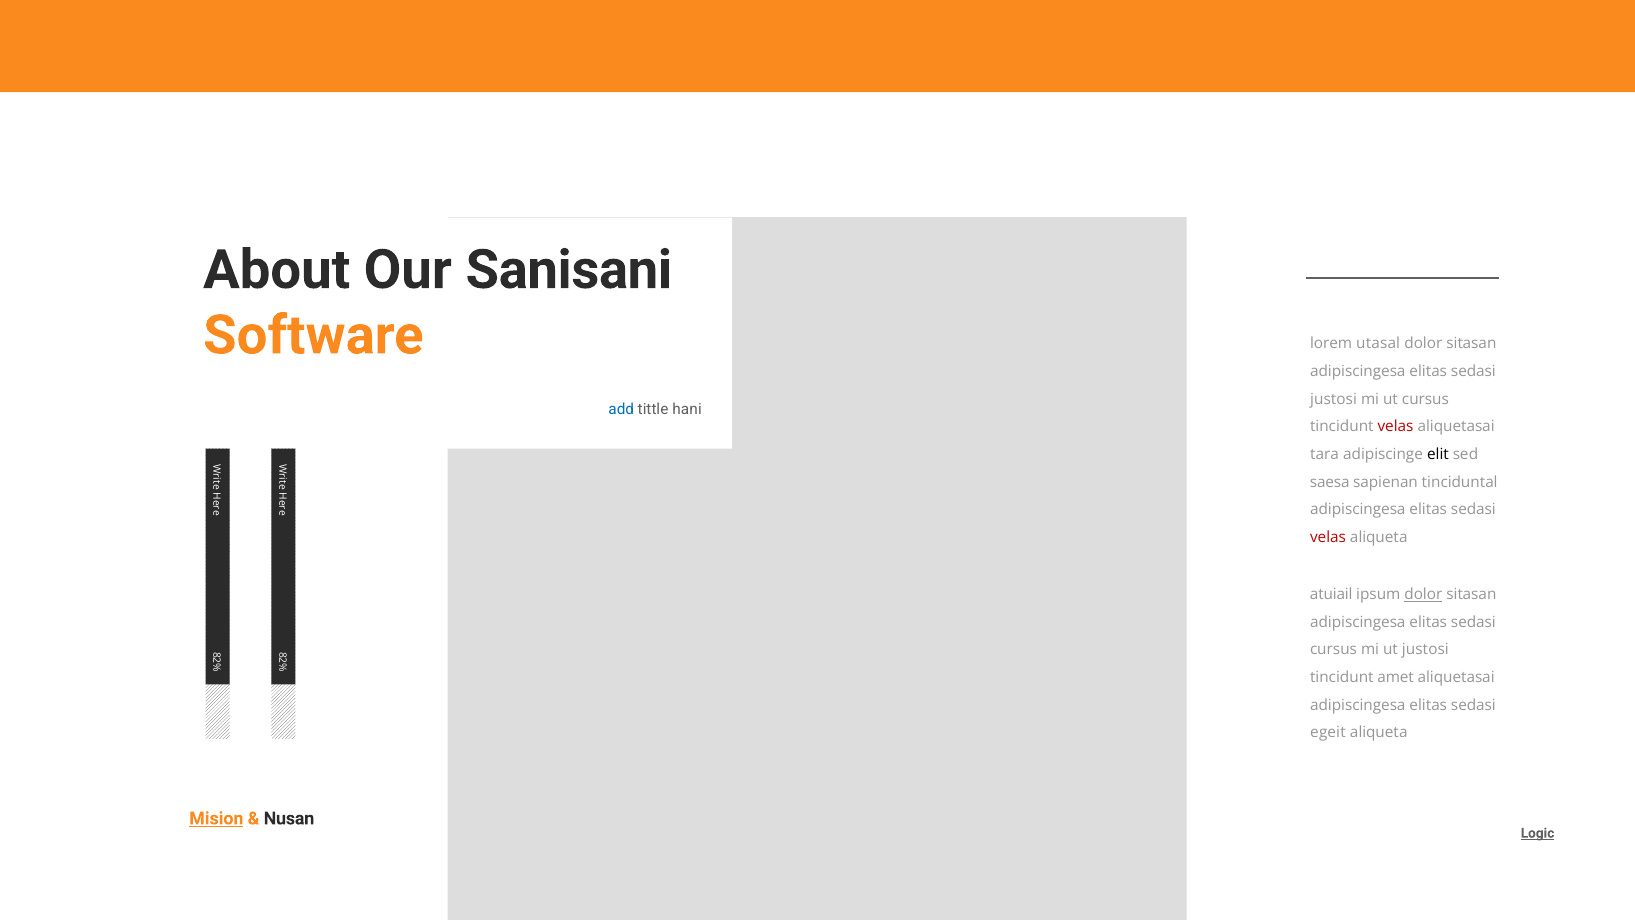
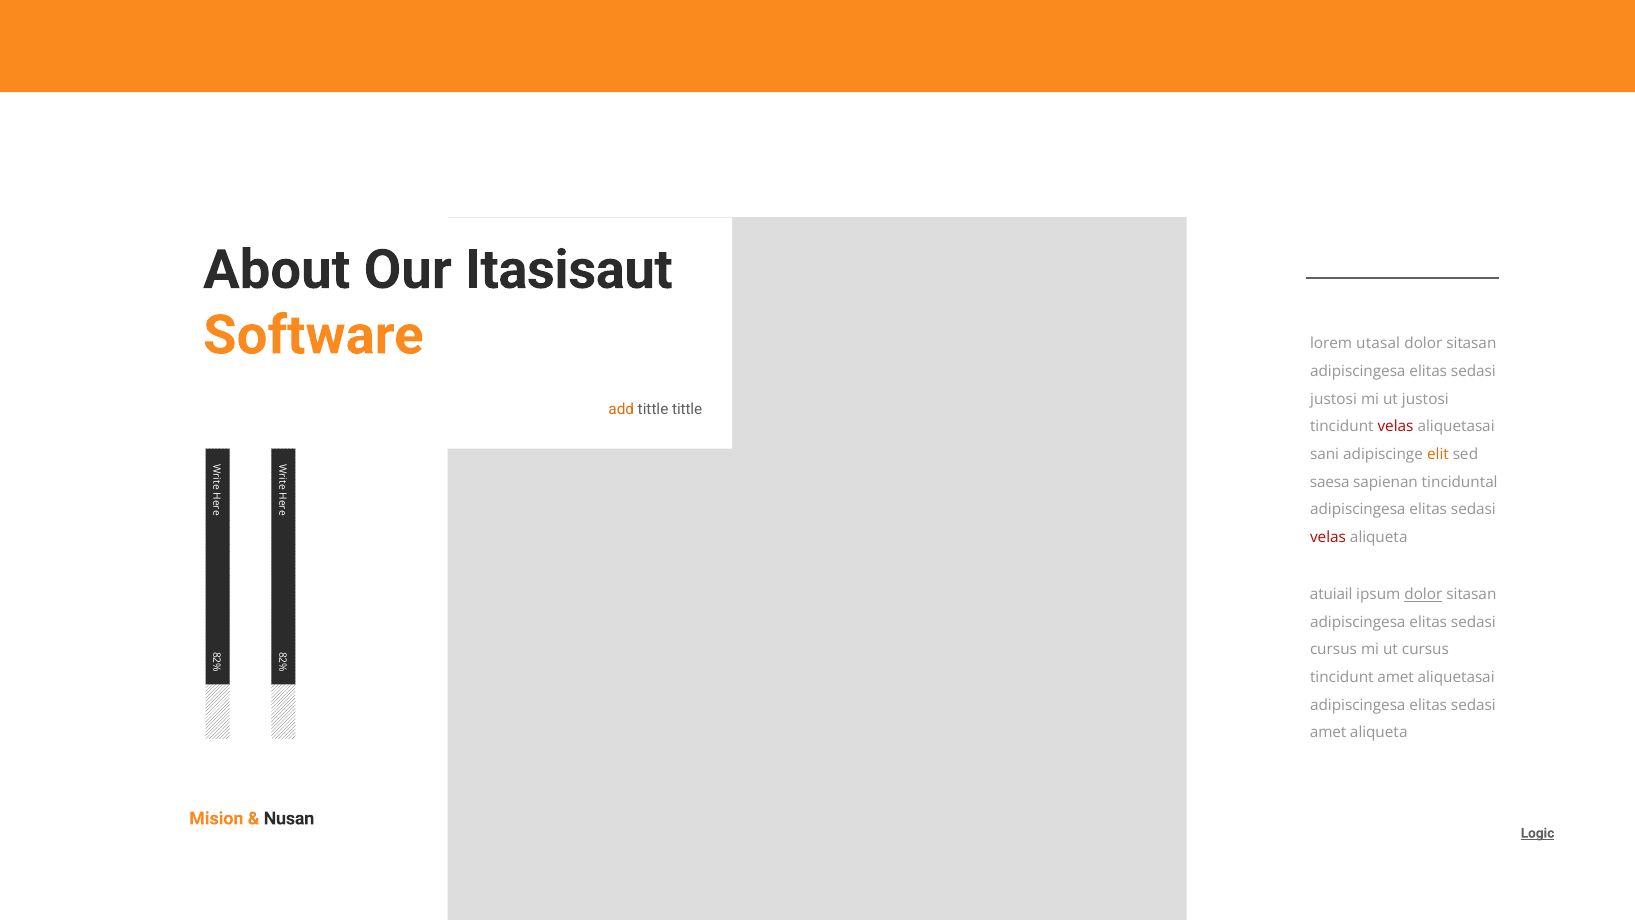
Sanisani: Sanisani -> Itasisaut
ut cursus: cursus -> justosi
add colour: blue -> orange
tittle hani: hani -> tittle
tara: tara -> sani
elit colour: black -> orange
ut justosi: justosi -> cursus
egeit at (1328, 733): egeit -> amet
Mision underline: present -> none
